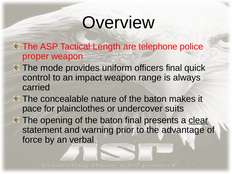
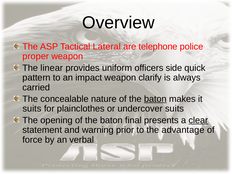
Length: Length -> Lateral
mode: mode -> linear
officers final: final -> side
control: control -> pattern
range: range -> clarify
baton at (155, 99) underline: none -> present
pace at (32, 109): pace -> suits
